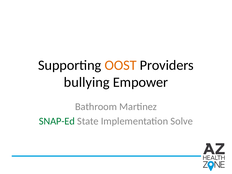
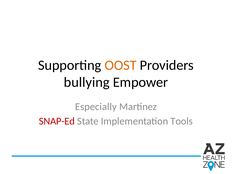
Bathroom: Bathroom -> Especially
SNAP-Ed colour: green -> red
Solve: Solve -> Tools
